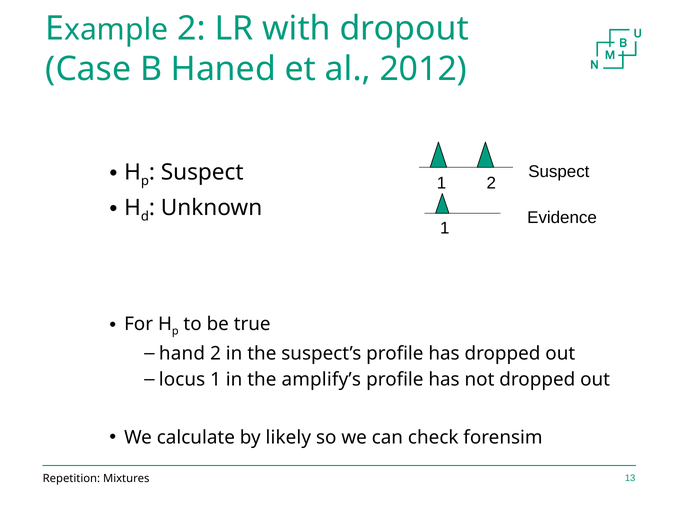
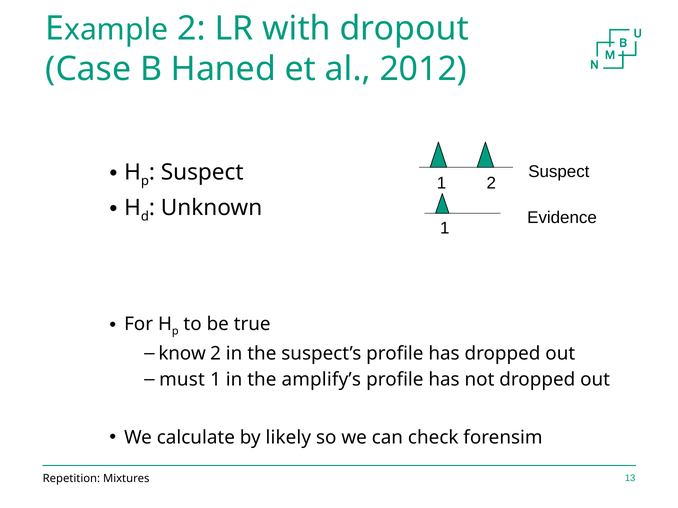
hand: hand -> know
locus: locus -> must
